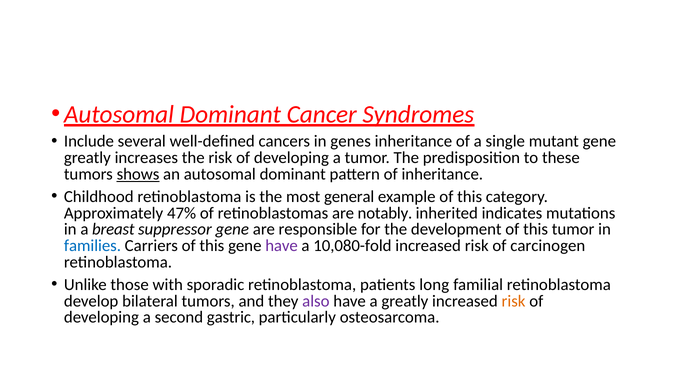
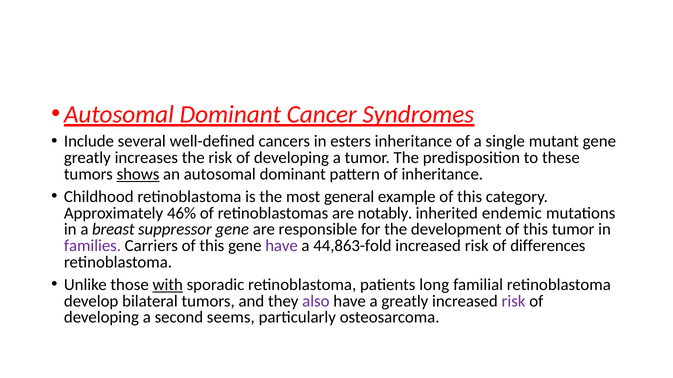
genes: genes -> esters
47%: 47% -> 46%
indicates: indicates -> endemic
families colour: blue -> purple
10,080-fold: 10,080-fold -> 44,863-fold
carcinogen: carcinogen -> differences
with underline: none -> present
risk at (514, 301) colour: orange -> purple
gastric: gastric -> seems
